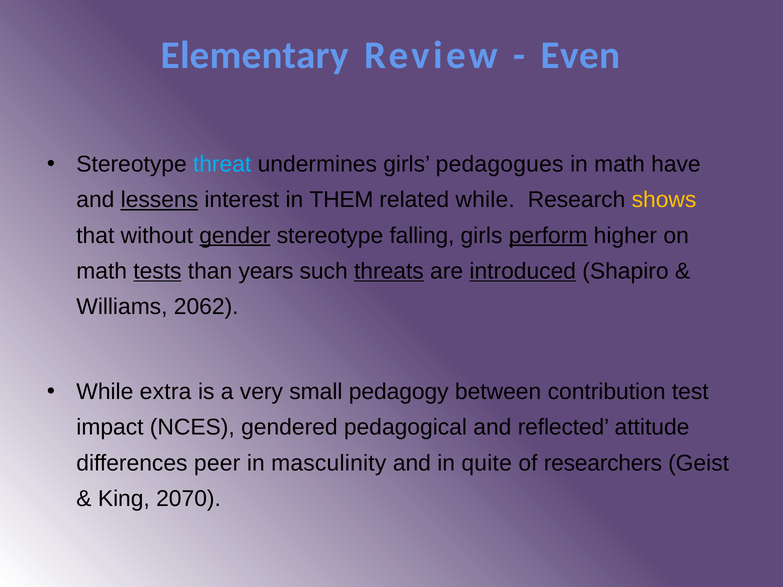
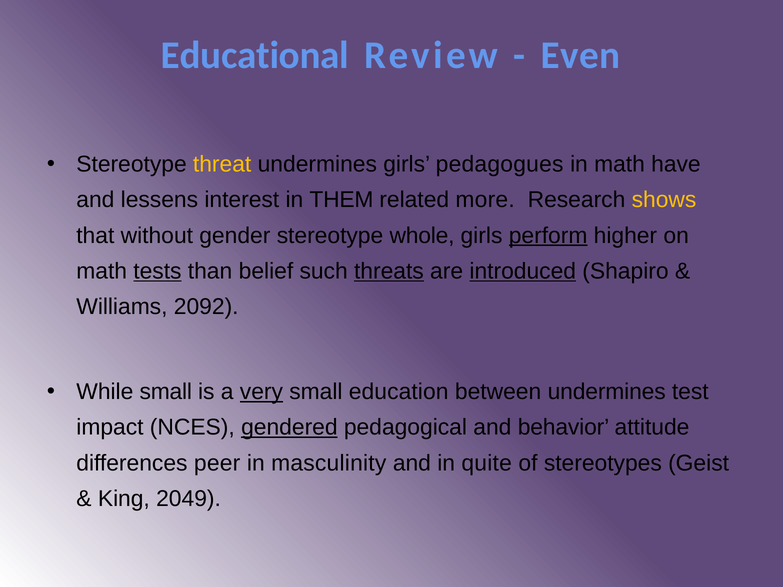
Elementary: Elementary -> Educational
threat colour: light blue -> yellow
lessens underline: present -> none
related while: while -> more
gender underline: present -> none
falling: falling -> whole
years: years -> belief
2062: 2062 -> 2092
While extra: extra -> small
very underline: none -> present
pedagogy: pedagogy -> education
between contribution: contribution -> undermines
gendered underline: none -> present
reflected: reflected -> behavior
researchers: researchers -> stereotypes
2070: 2070 -> 2049
